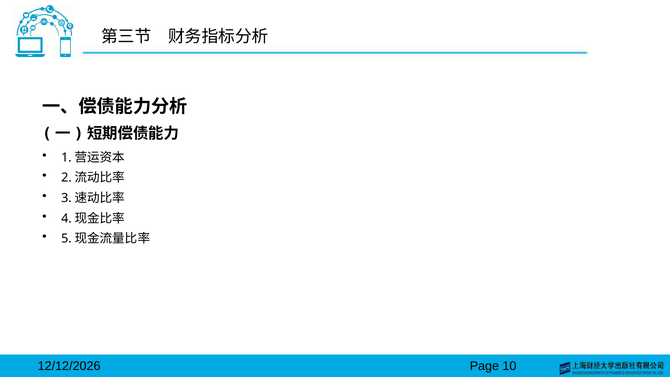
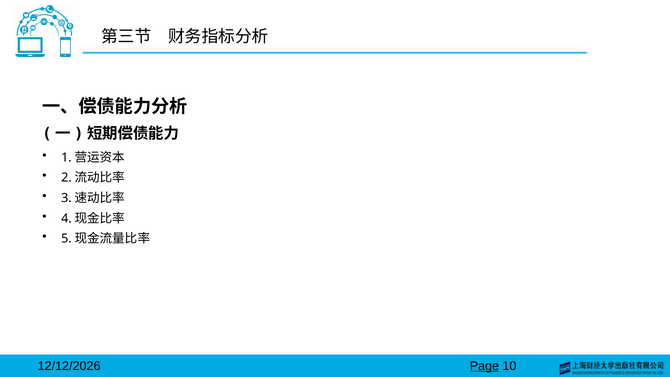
Page underline: none -> present
